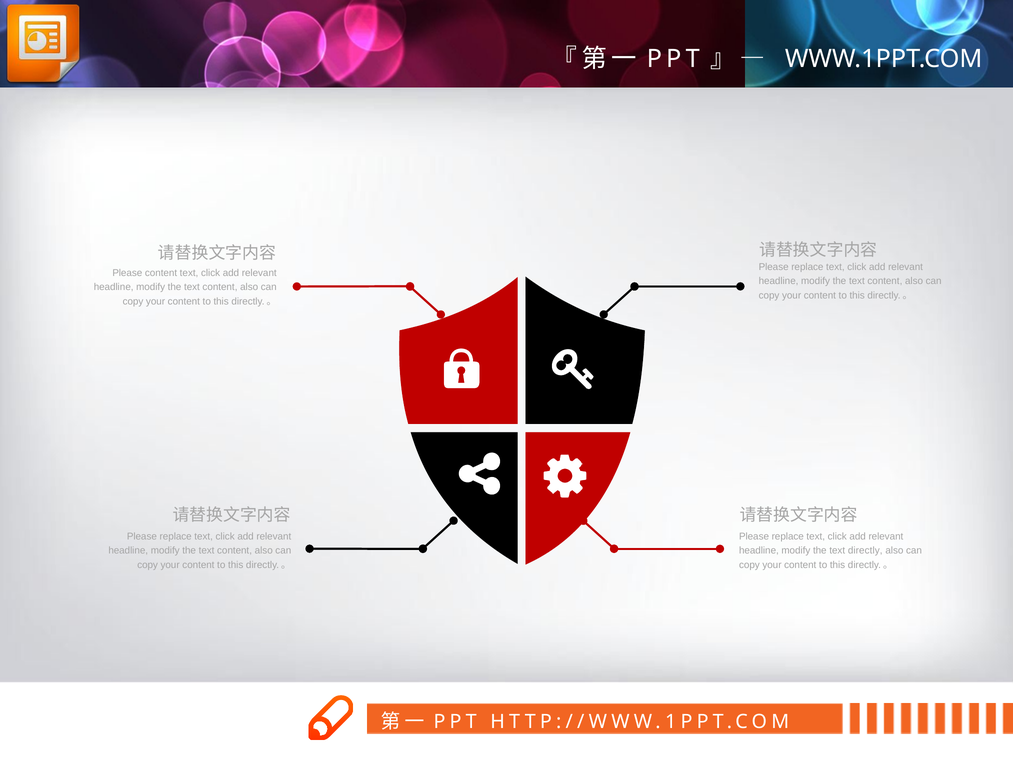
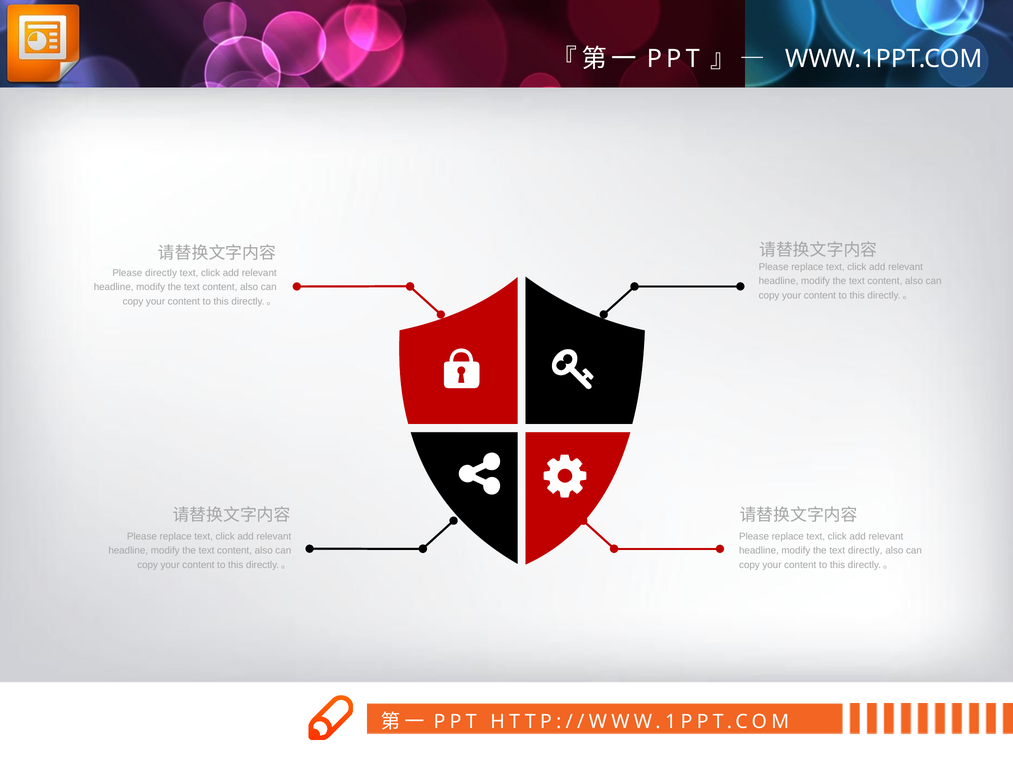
Please content: content -> directly
